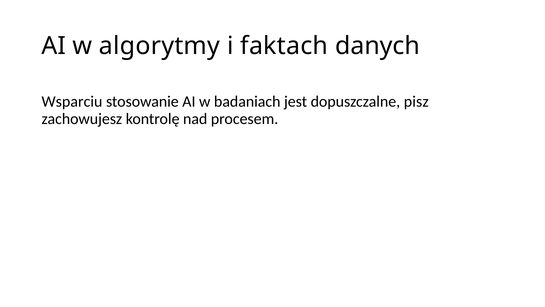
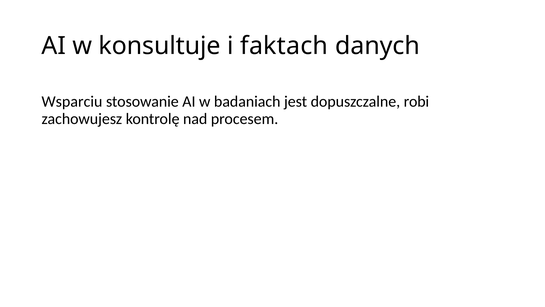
algorytmy: algorytmy -> konsultuje
pisz: pisz -> robi
